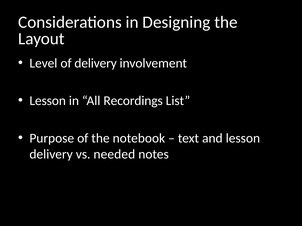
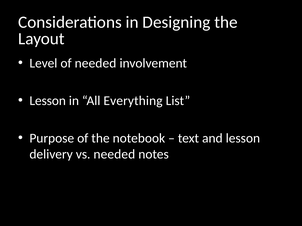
of delivery: delivery -> needed
Recordings: Recordings -> Everything
